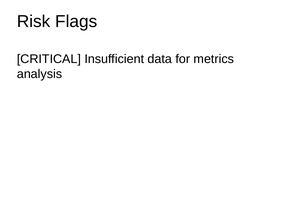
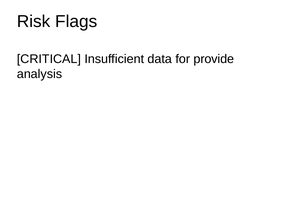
metrics: metrics -> provide
